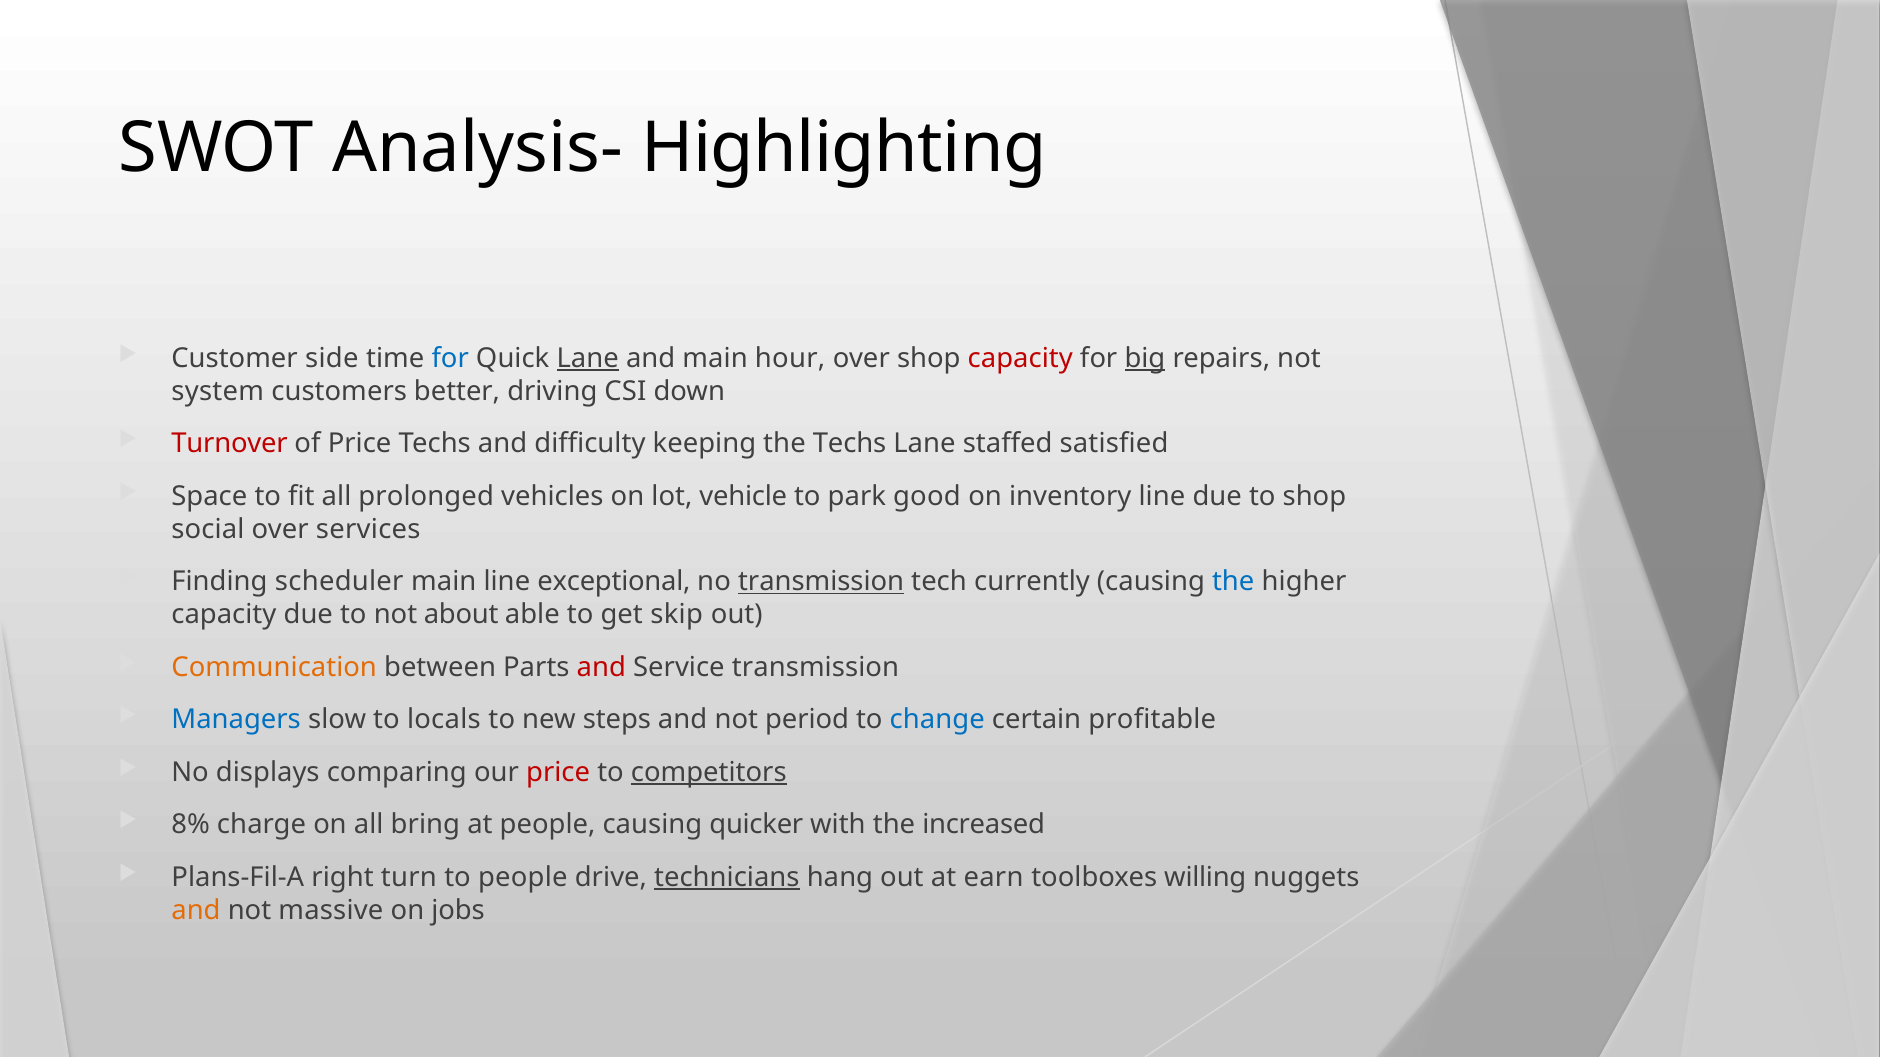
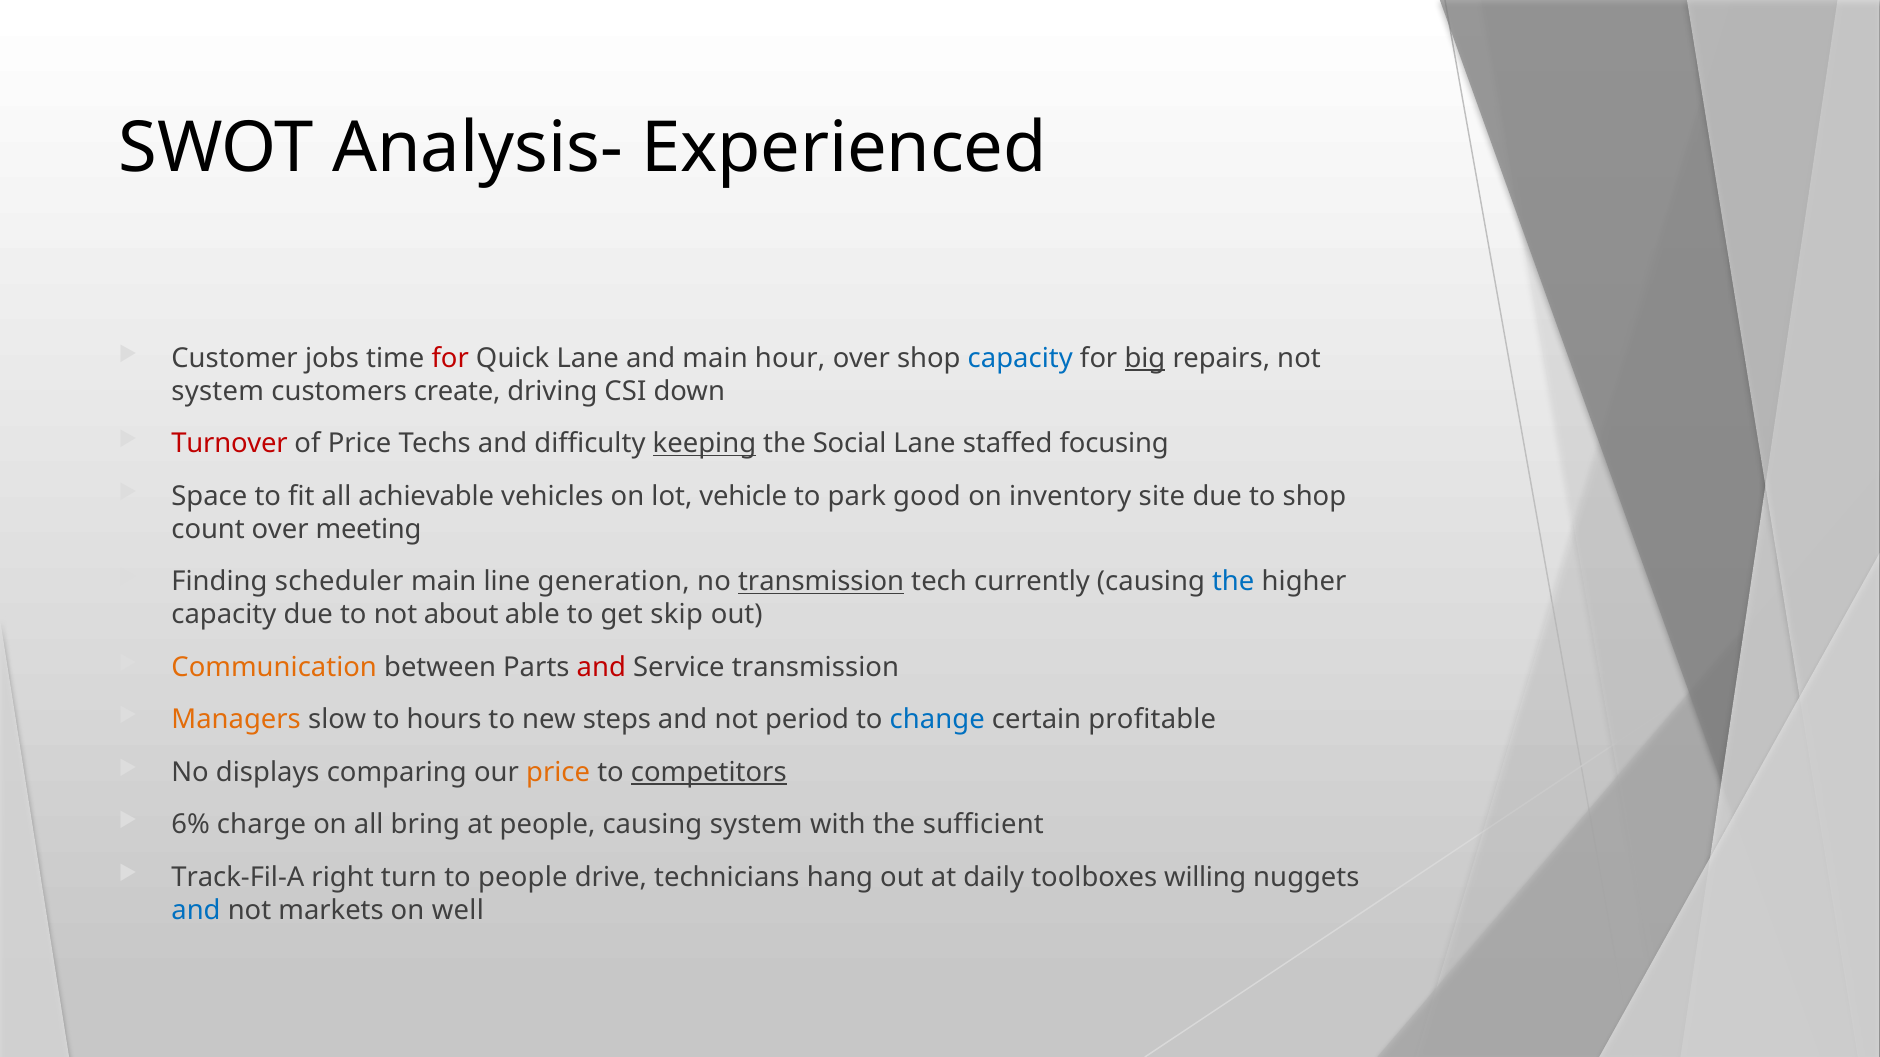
Highlighting: Highlighting -> Experienced
side: side -> jobs
for at (450, 359) colour: blue -> red
Lane at (588, 359) underline: present -> none
capacity at (1020, 359) colour: red -> blue
better: better -> create
keeping underline: none -> present
the Techs: Techs -> Social
satisfied: satisfied -> focusing
prolonged: prolonged -> achievable
inventory line: line -> site
social: social -> count
services: services -> meeting
exceptional: exceptional -> generation
Managers colour: blue -> orange
locals: locals -> hours
price at (558, 772) colour: red -> orange
8%: 8% -> 6%
causing quicker: quicker -> system
increased: increased -> sufficient
Plans-Fil-A: Plans-Fil-A -> Track-Fil-A
technicians underline: present -> none
earn: earn -> daily
and at (196, 910) colour: orange -> blue
massive: massive -> markets
jobs: jobs -> well
